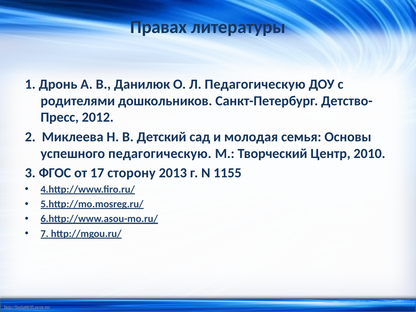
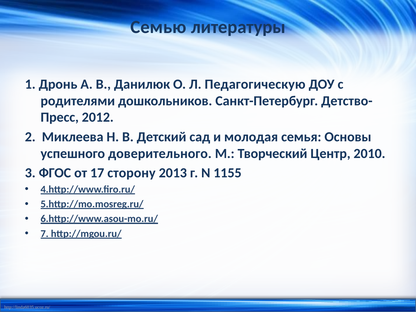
Правах: Правах -> Семью
успешного педагогическую: педагогическую -> доверительного
